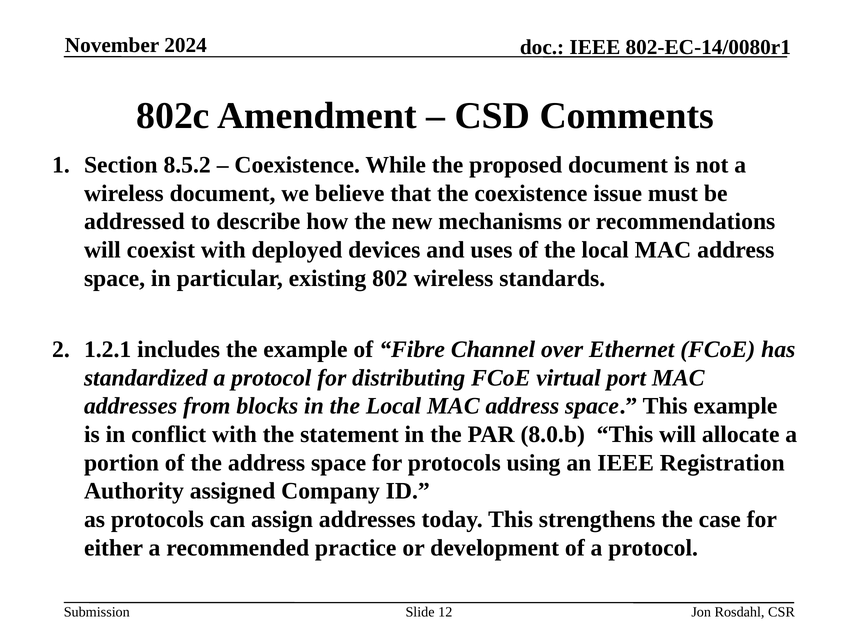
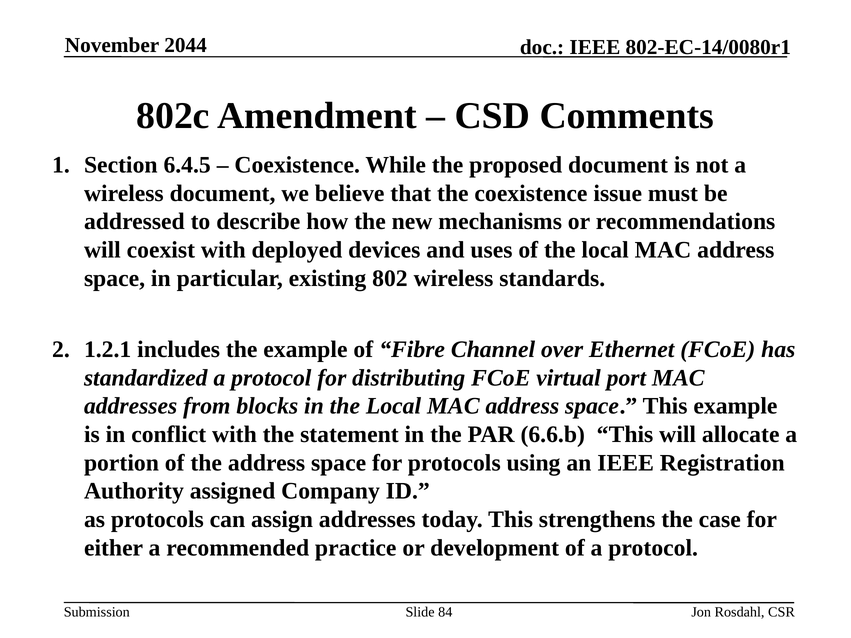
2024: 2024 -> 2044
8.5.2: 8.5.2 -> 6.4.5
8.0.b: 8.0.b -> 6.6.b
12: 12 -> 84
